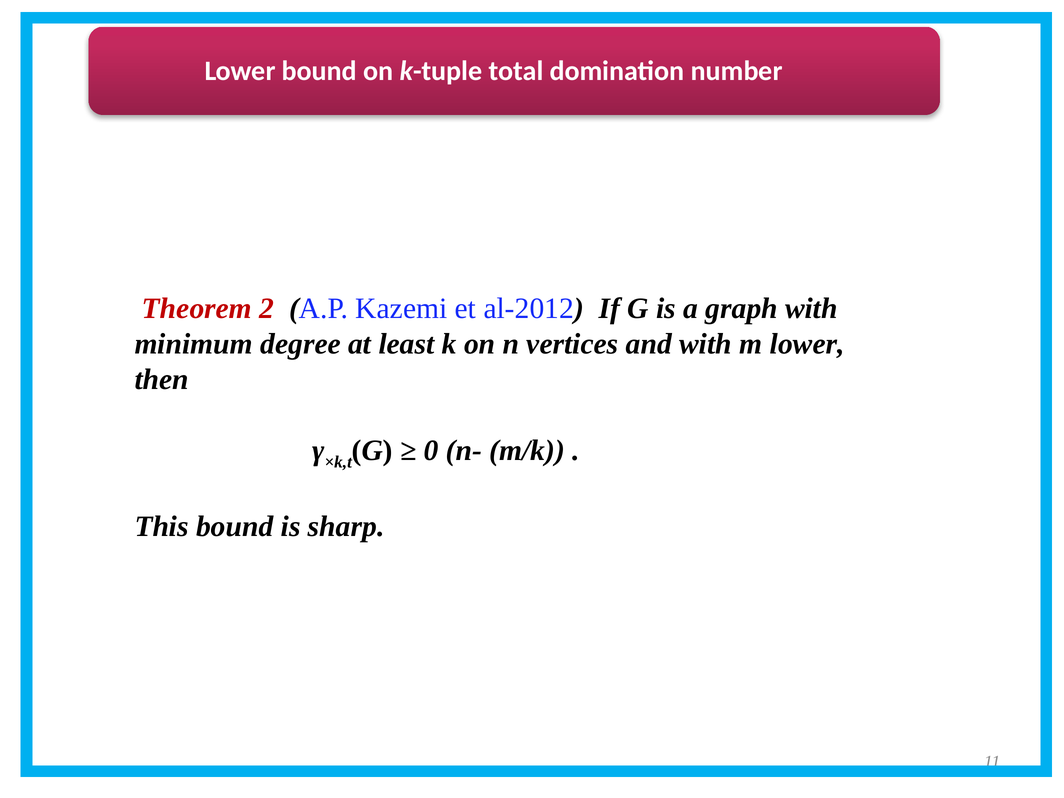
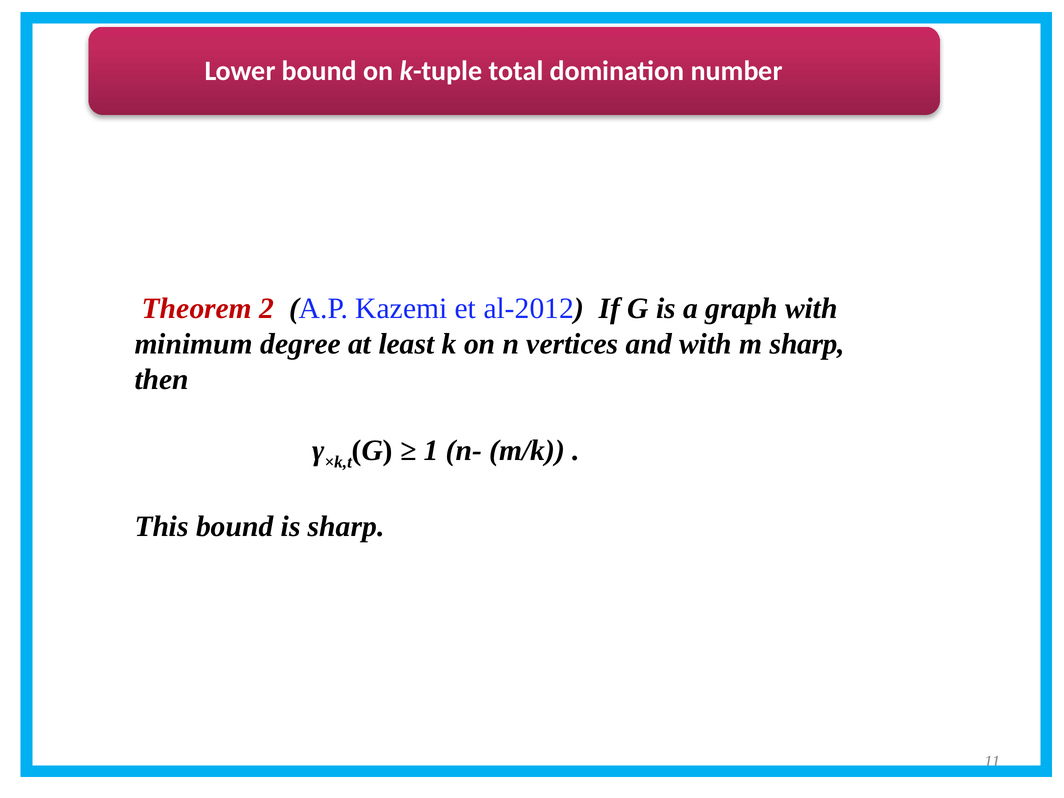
m lower: lower -> sharp
0: 0 -> 1
